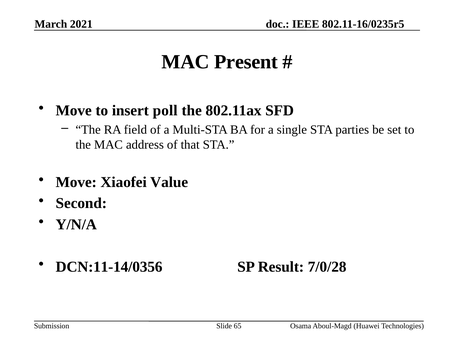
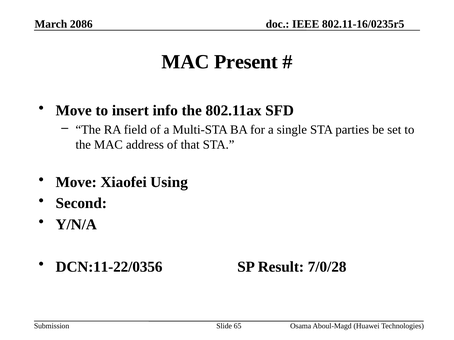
2021: 2021 -> 2086
poll: poll -> info
Value: Value -> Using
DCN:11-14/0356: DCN:11-14/0356 -> DCN:11-22/0356
